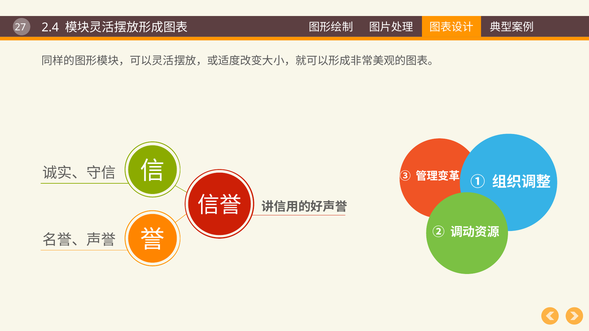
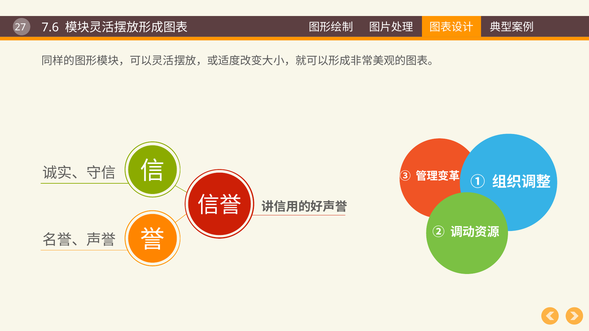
2.4: 2.4 -> 7.6
